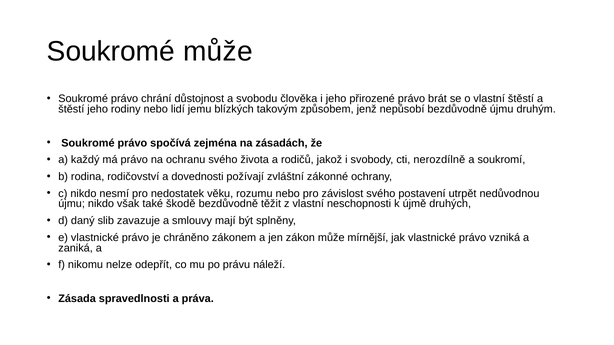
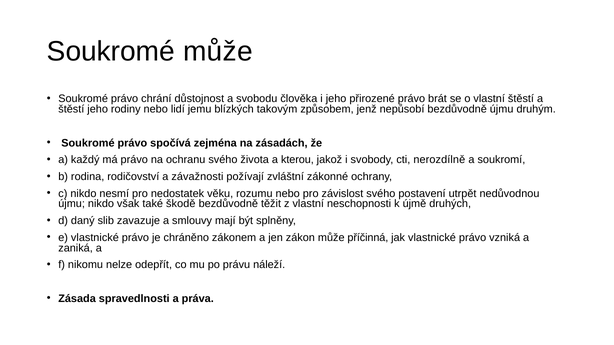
rodičů: rodičů -> kterou
dovednosti: dovednosti -> závažnosti
mírnější: mírnější -> příčinná
